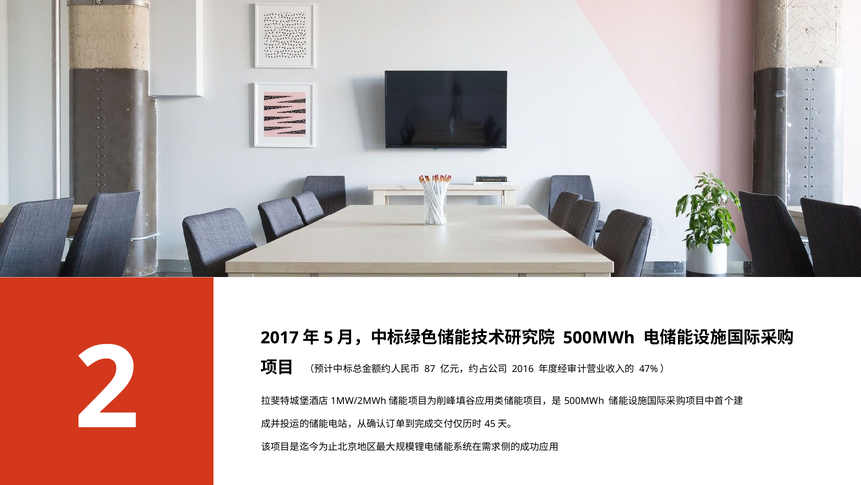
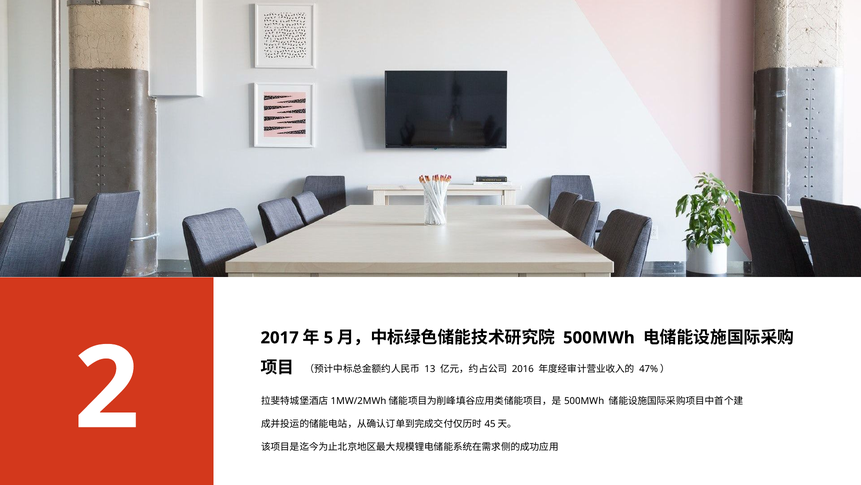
87: 87 -> 13
